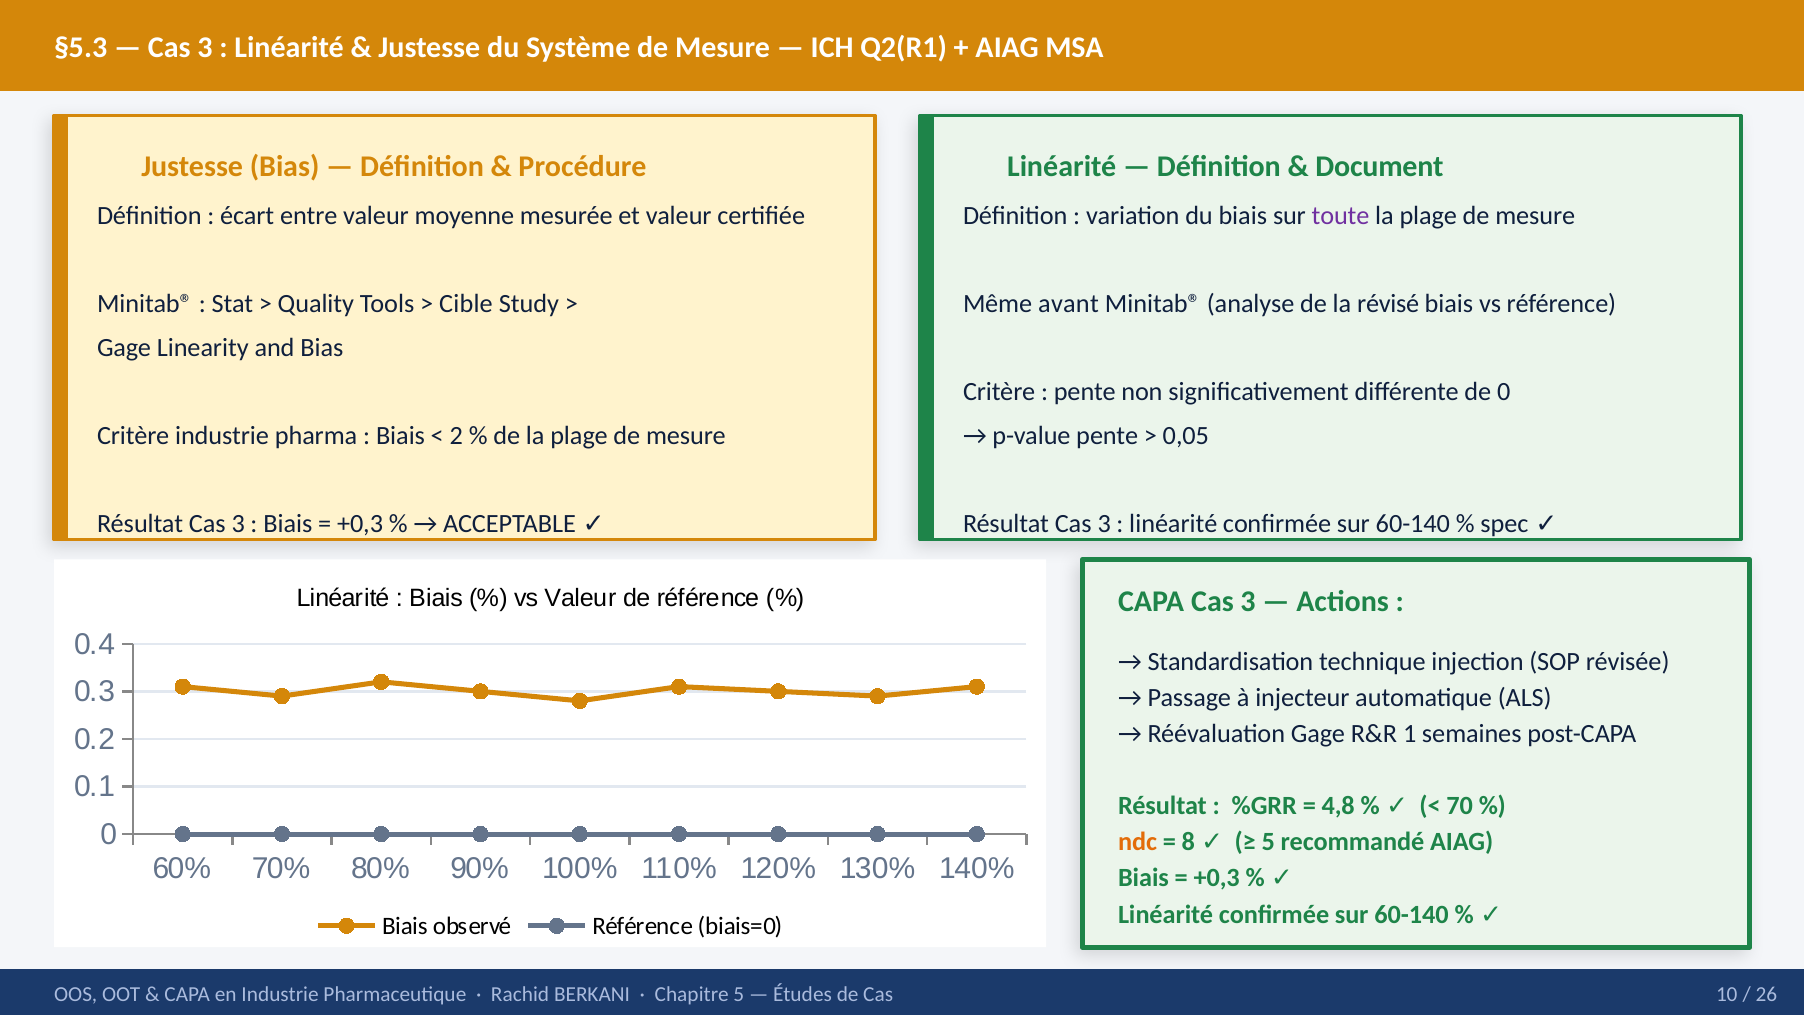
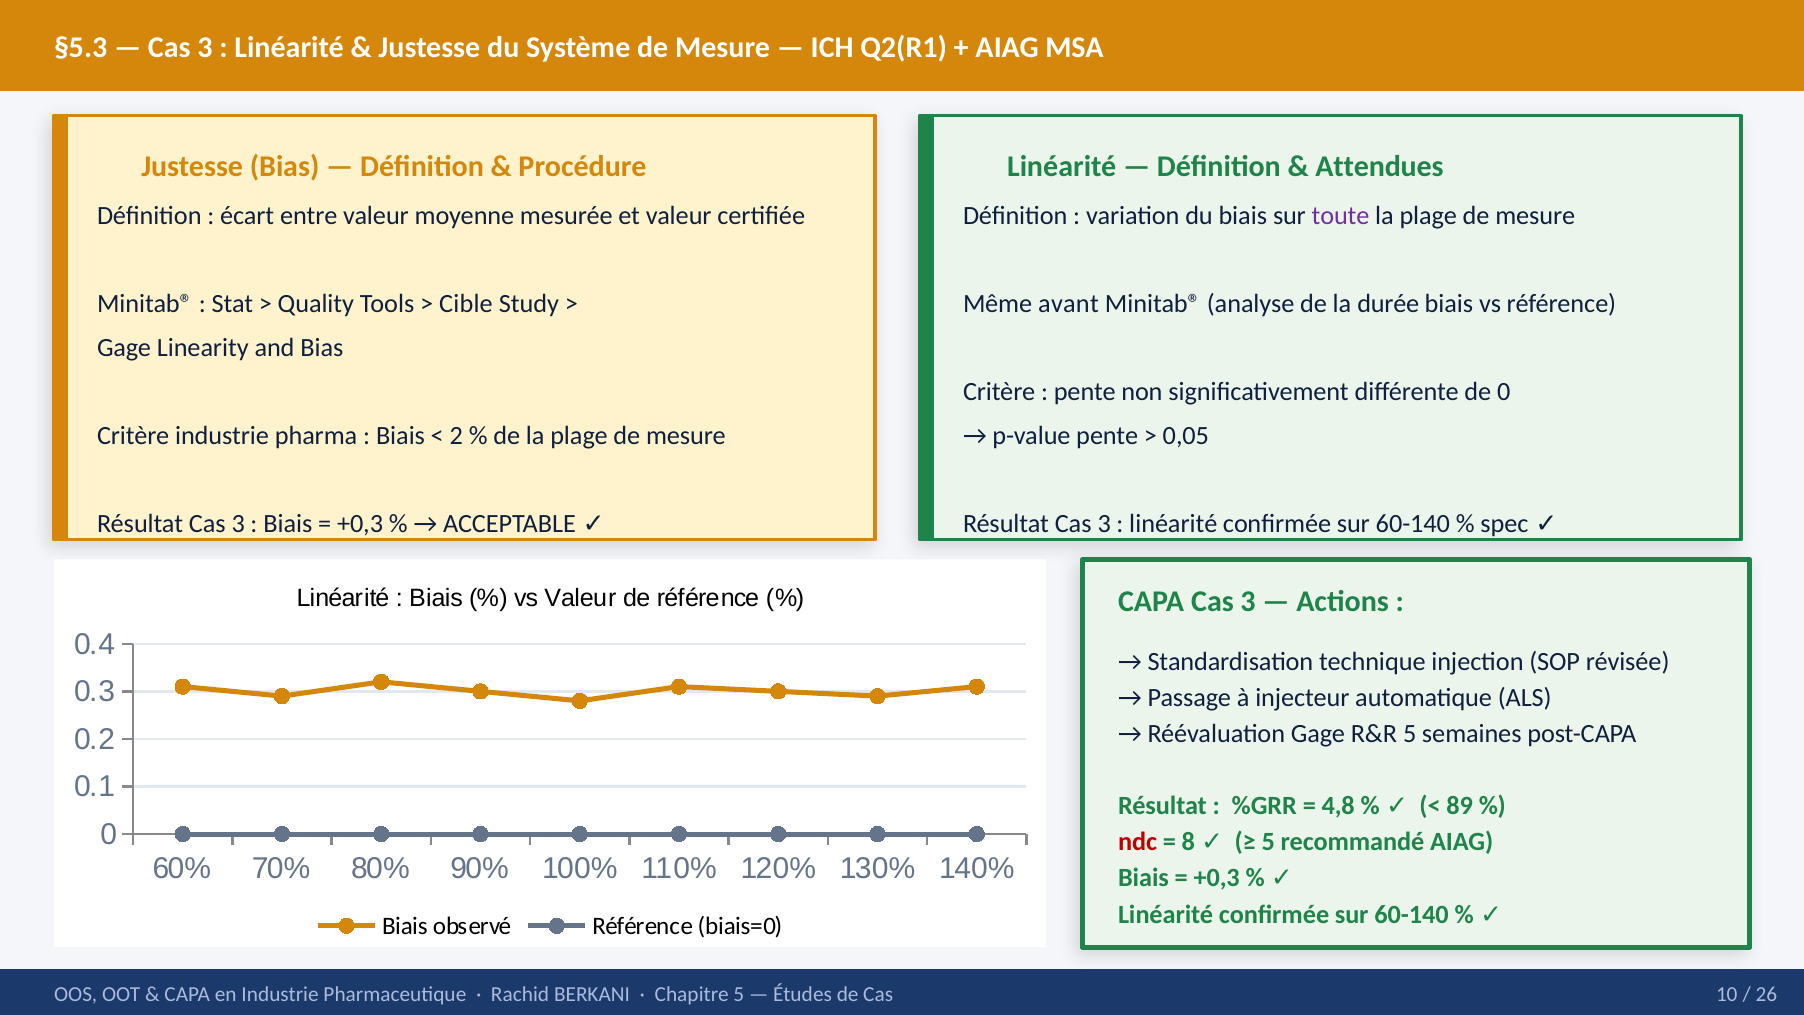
Document: Document -> Attendues
révisé: révisé -> durée
R&R 1: 1 -> 5
70: 70 -> 89
ndc colour: orange -> red
